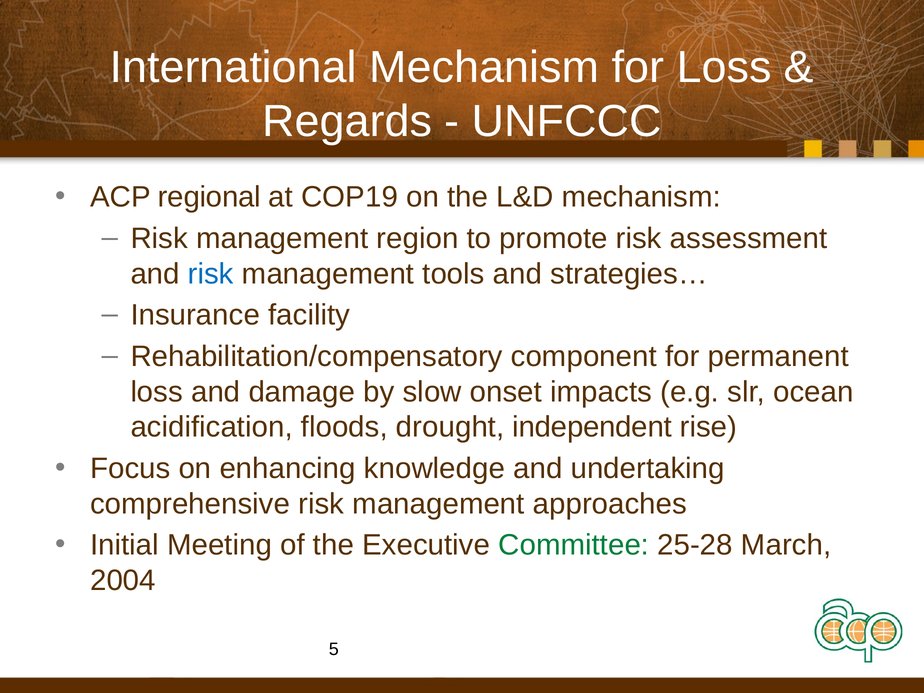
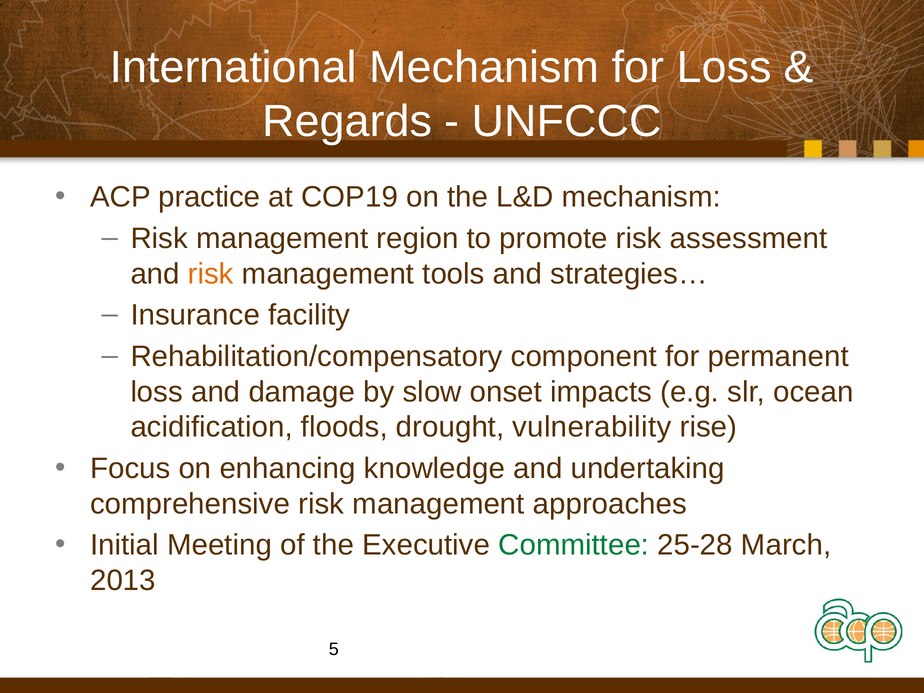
regional: regional -> practice
risk at (211, 274) colour: blue -> orange
independent: independent -> vulnerability
2004: 2004 -> 2013
